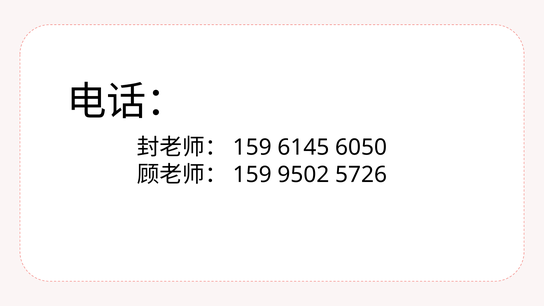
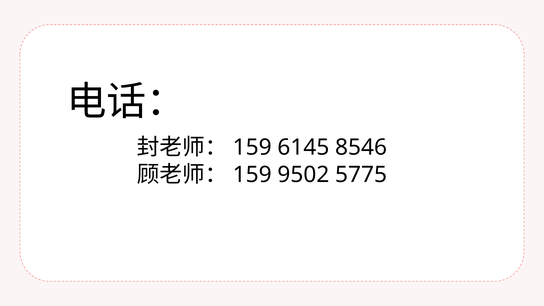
6050: 6050 -> 8546
5726: 5726 -> 5775
